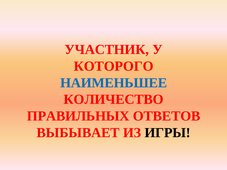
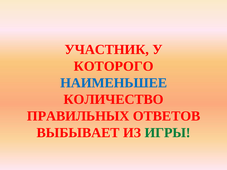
ИГРЫ colour: black -> green
